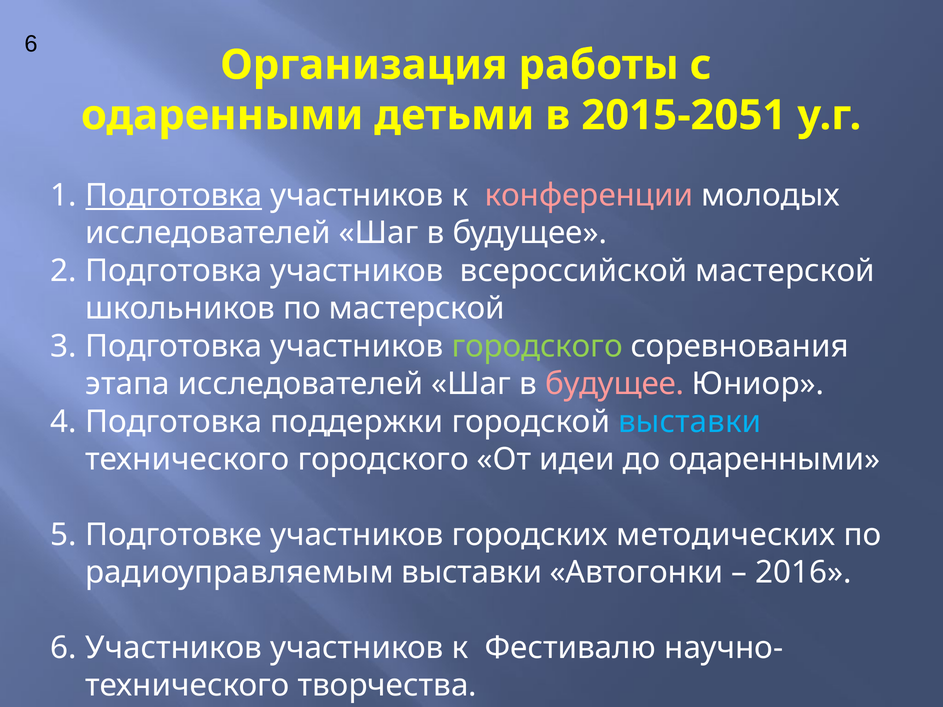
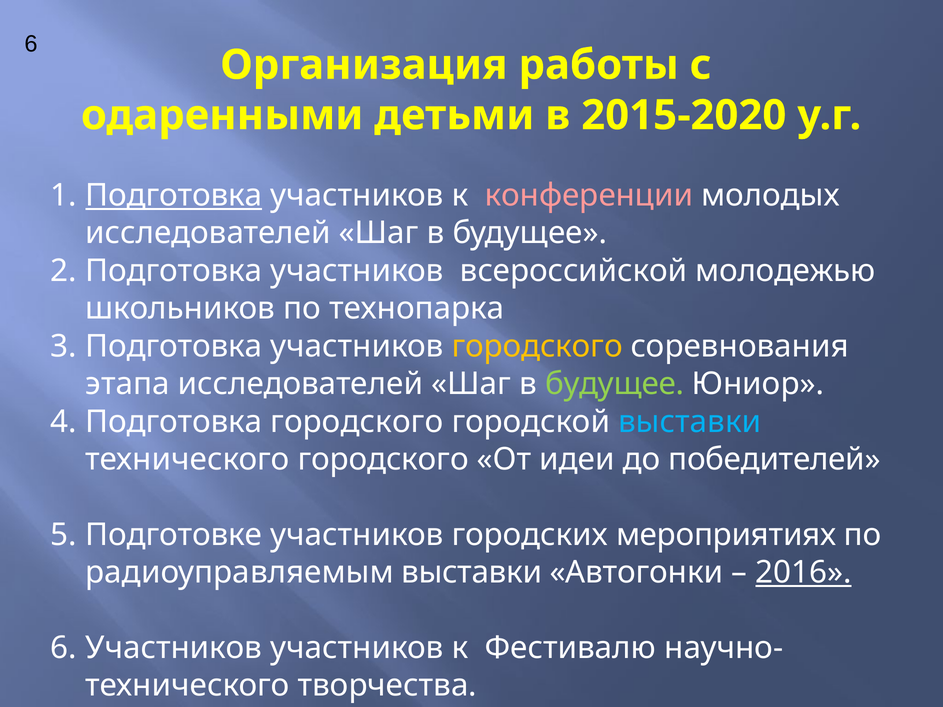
2015-2051: 2015-2051 -> 2015-2020
всероссийской мастерской: мастерской -> молодежью
по мастерской: мастерской -> технопарка
городского at (537, 346) colour: light green -> yellow
будущее at (615, 384) colour: pink -> light green
Подготовка поддержки: поддержки -> городского
до одаренными: одаренными -> победителей
методических: методических -> мероприятиях
2016 underline: none -> present
